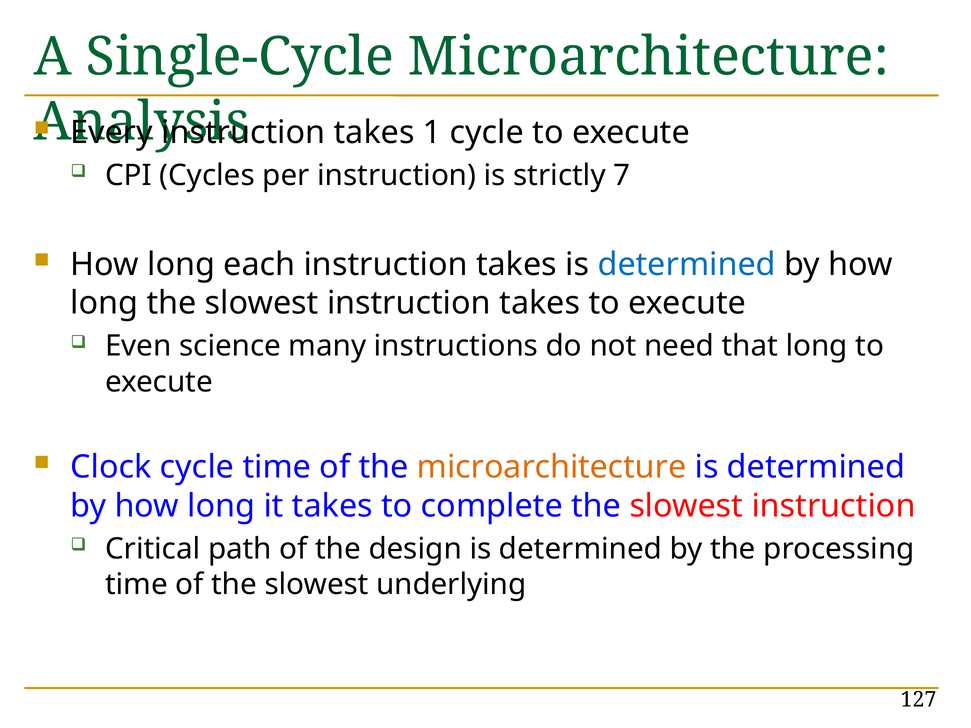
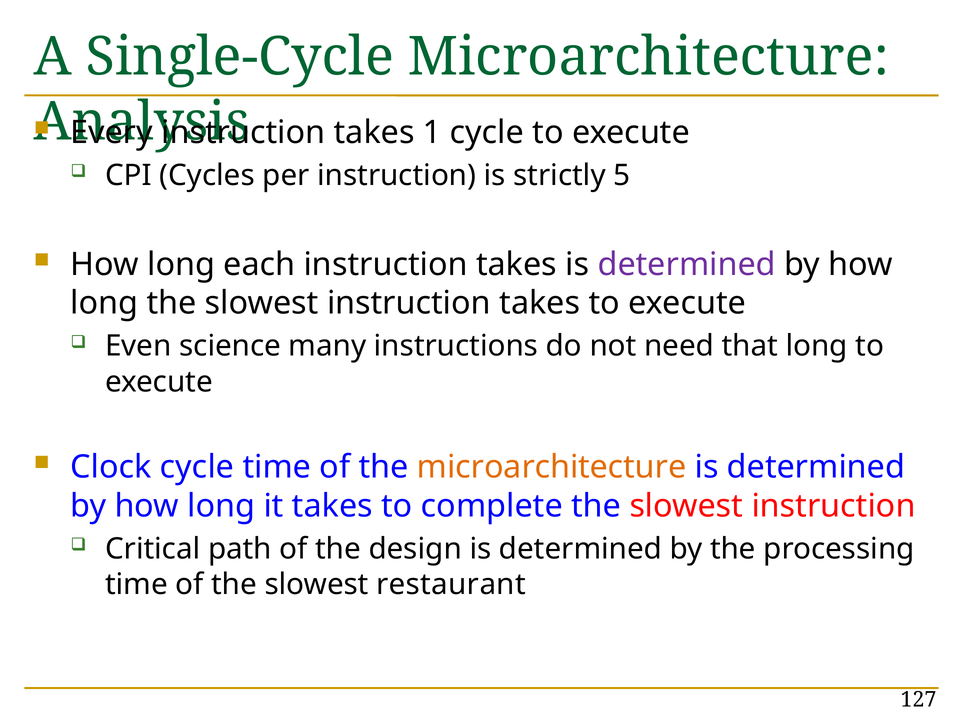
7: 7 -> 5
determined at (687, 265) colour: blue -> purple
underlying: underlying -> restaurant
